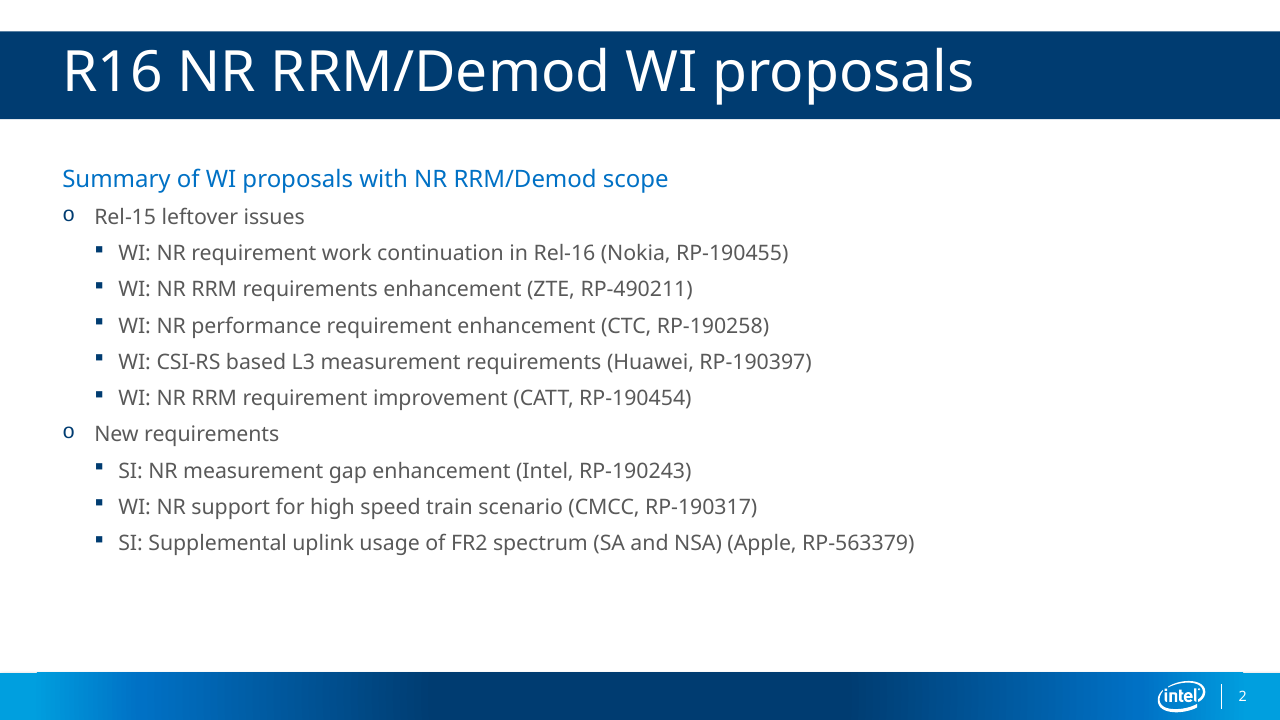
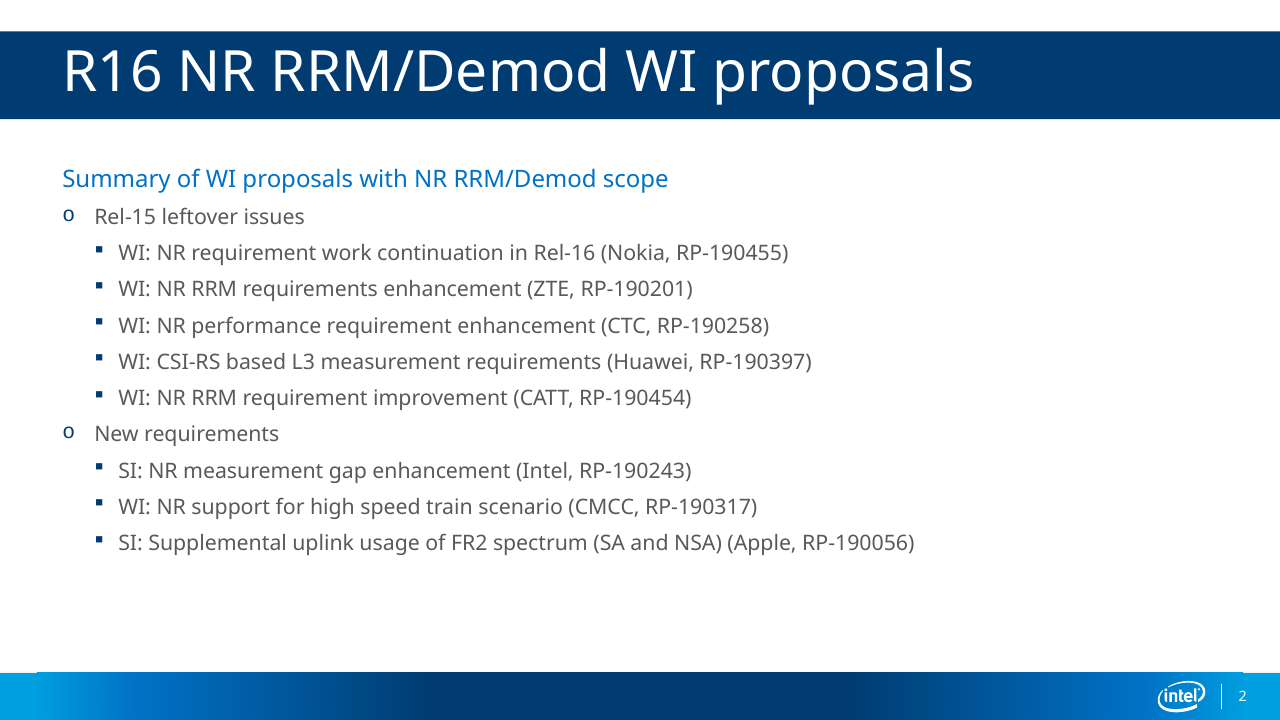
RP-490211: RP-490211 -> RP-190201
RP-563379: RP-563379 -> RP-190056
